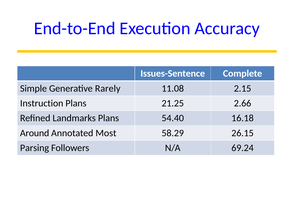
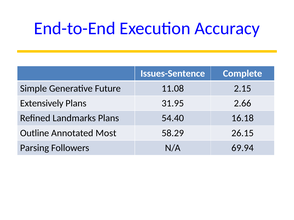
Rarely: Rarely -> Future
Instruction: Instruction -> Extensively
21.25: 21.25 -> 31.95
Around: Around -> Outline
69.24: 69.24 -> 69.94
